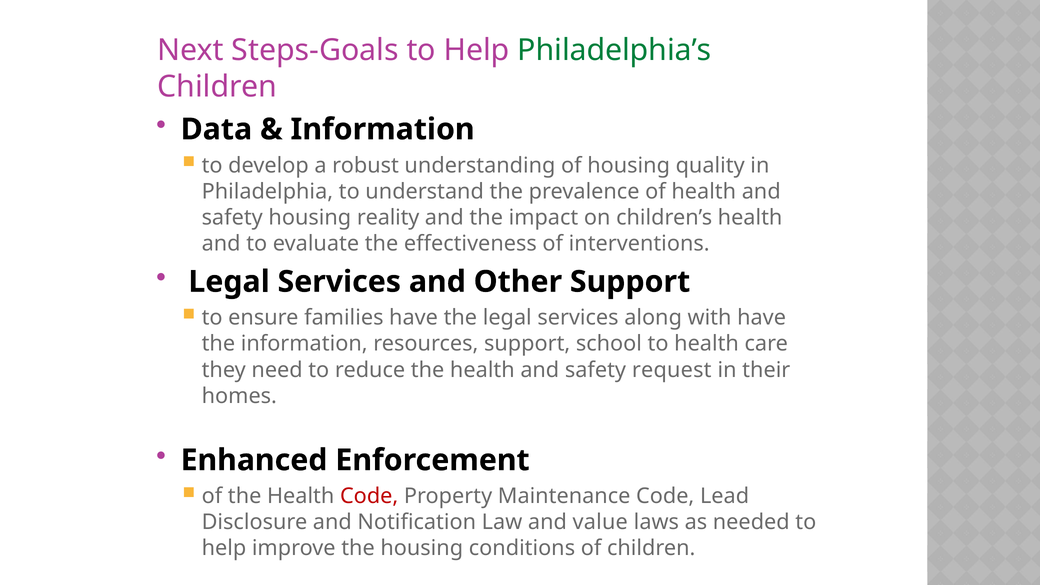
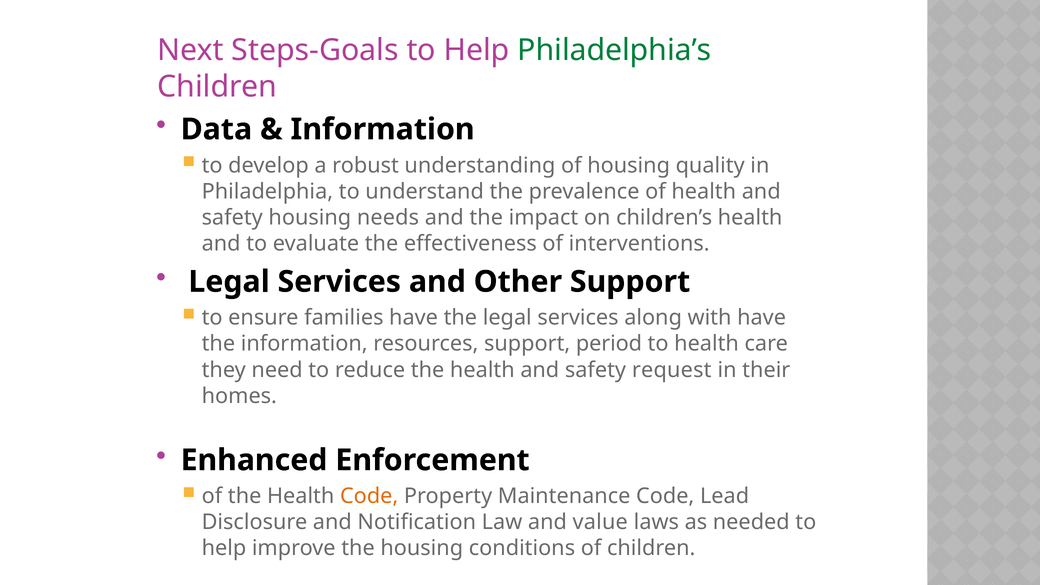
reality: reality -> needs
school: school -> period
Code at (369, 496) colour: red -> orange
